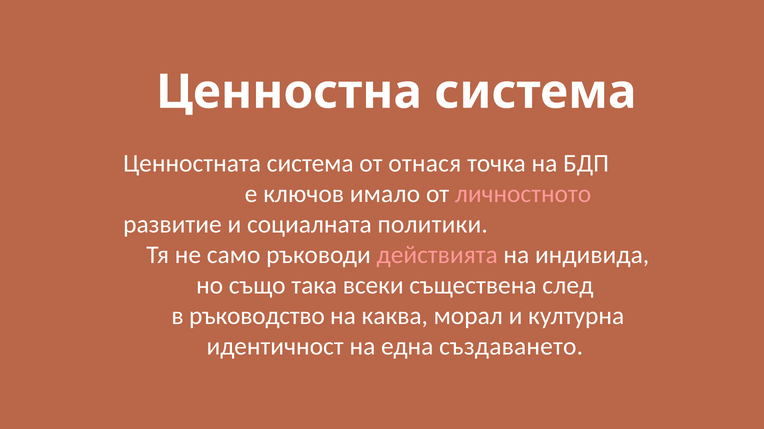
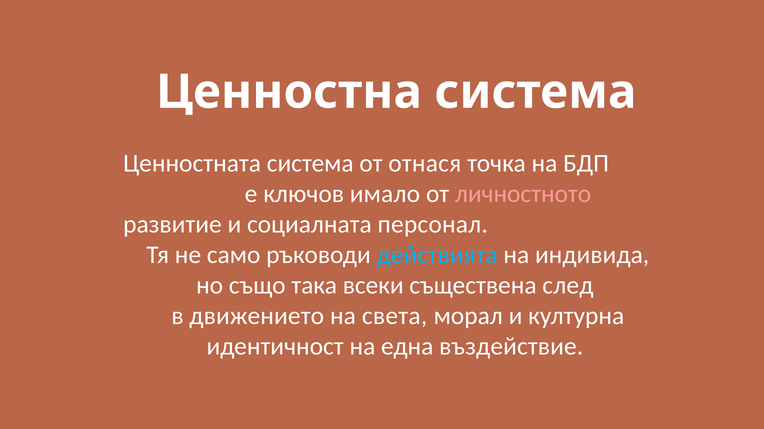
политики: политики -> персонал
действията colour: pink -> light blue
ръководство: ръководство -> движението
каква: каква -> света
създаването: създаването -> въздействие
